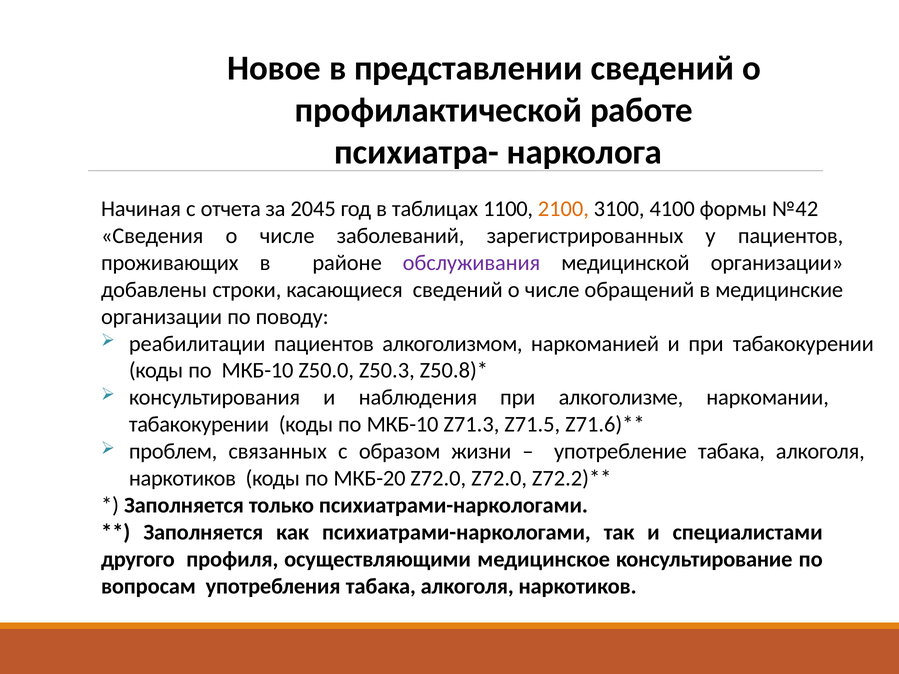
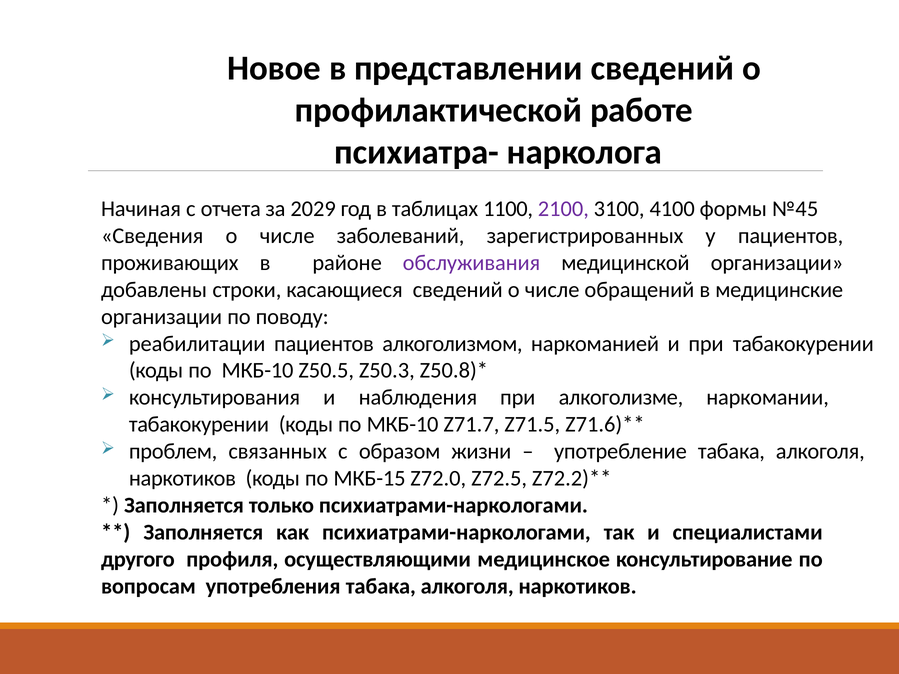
2045: 2045 -> 2029
2100 colour: orange -> purple
№42: №42 -> №45
Z50.0: Z50.0 -> Z50.5
Z71.3: Z71.3 -> Z71.7
МКБ-20: МКБ-20 -> МКБ-15
Z72.0 Z72.0: Z72.0 -> Z72.5
